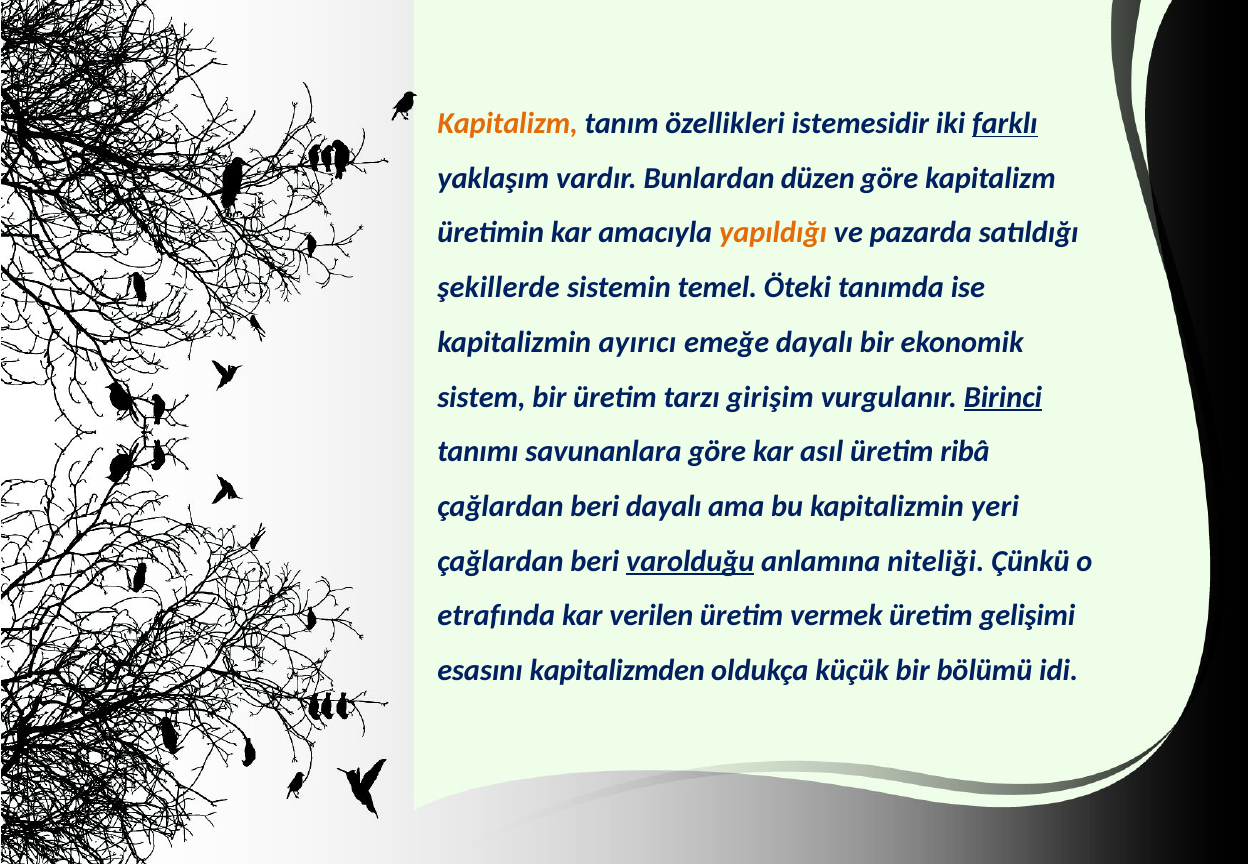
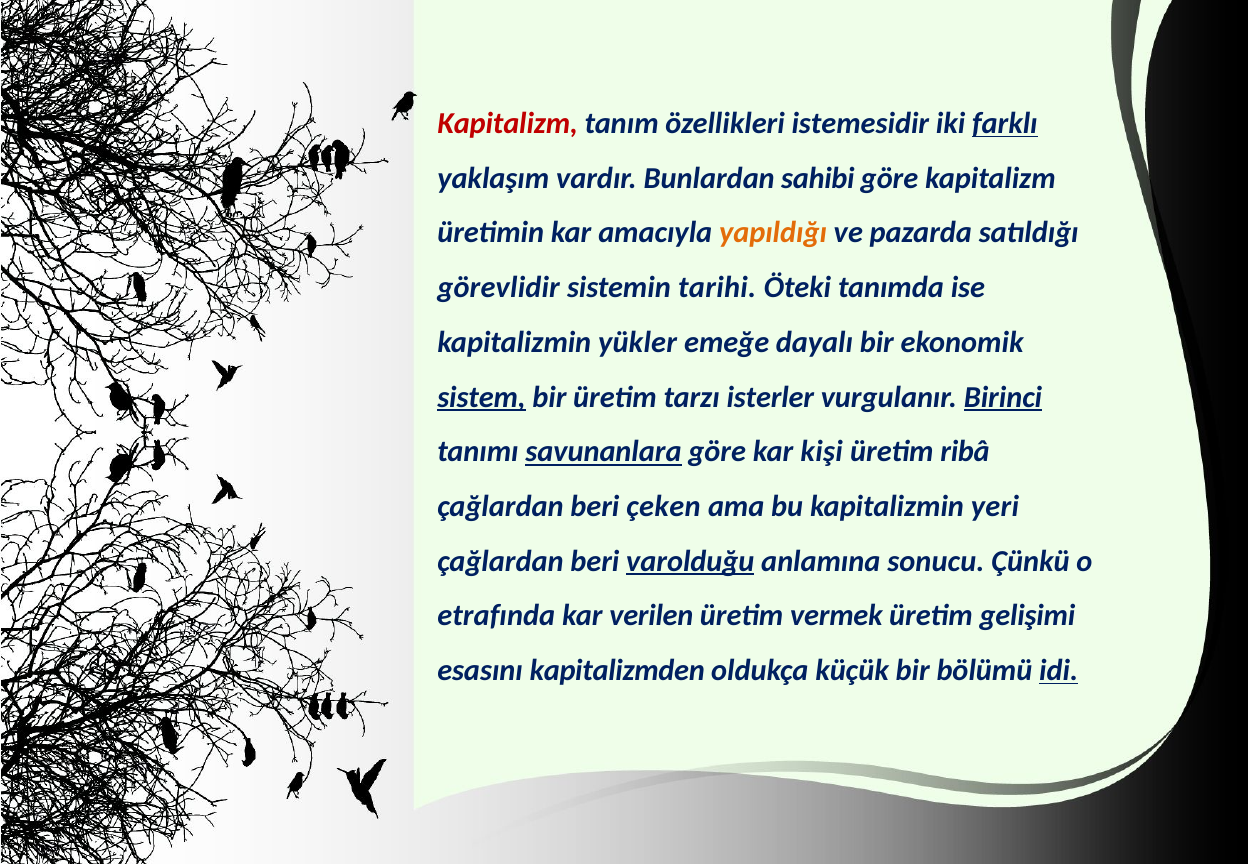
Kapitalizm at (508, 123) colour: orange -> red
düzen: düzen -> sahibi
şekillerde: şekillerde -> görevlidir
temel: temel -> tarihi
ayırıcı: ayırıcı -> yükler
sistem underline: none -> present
girişim: girişim -> isterler
savunanlara underline: none -> present
asıl: asıl -> kişi
beri dayalı: dayalı -> çeken
niteliği: niteliği -> sonucu
idi underline: none -> present
